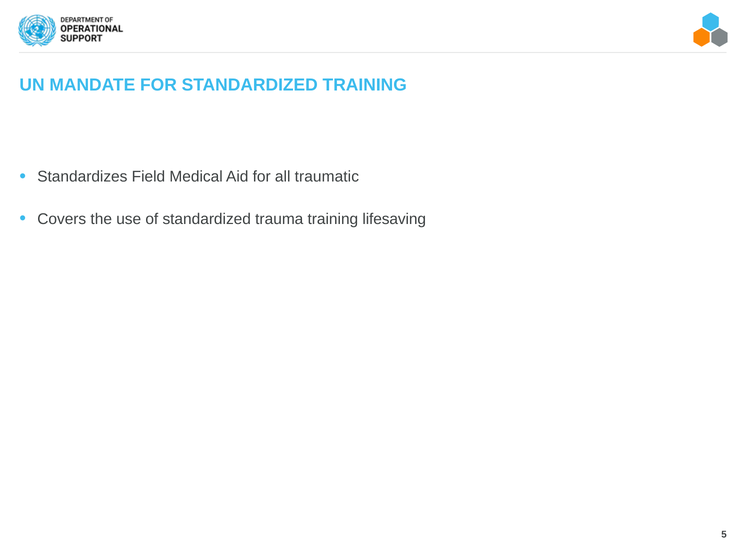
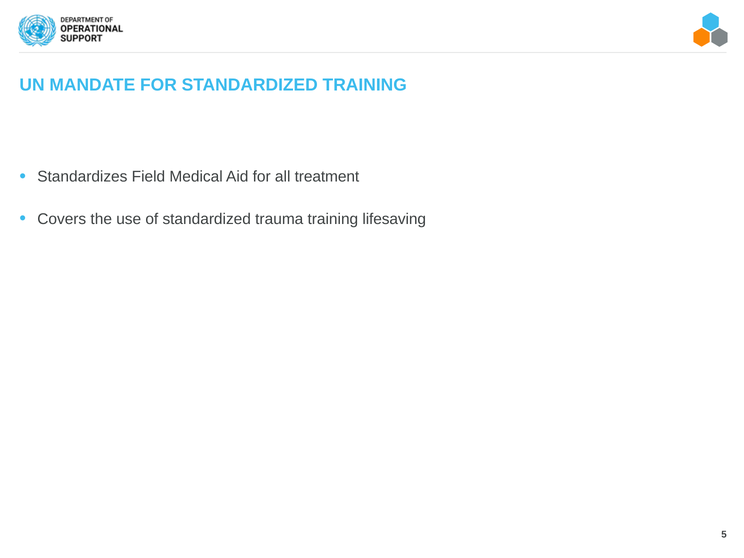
traumatic: traumatic -> treatment
